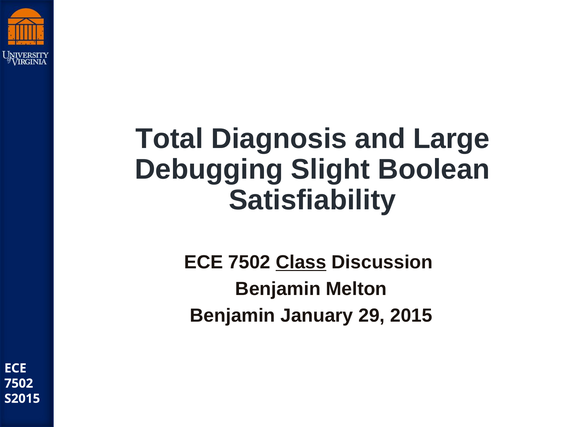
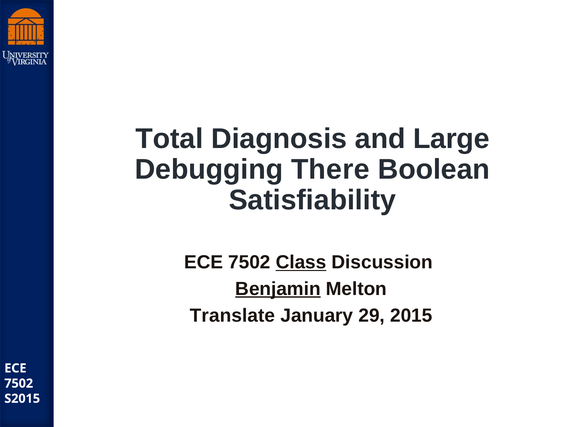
Slight: Slight -> There
Benjamin at (278, 289) underline: none -> present
Benjamin at (233, 315): Benjamin -> Translate
